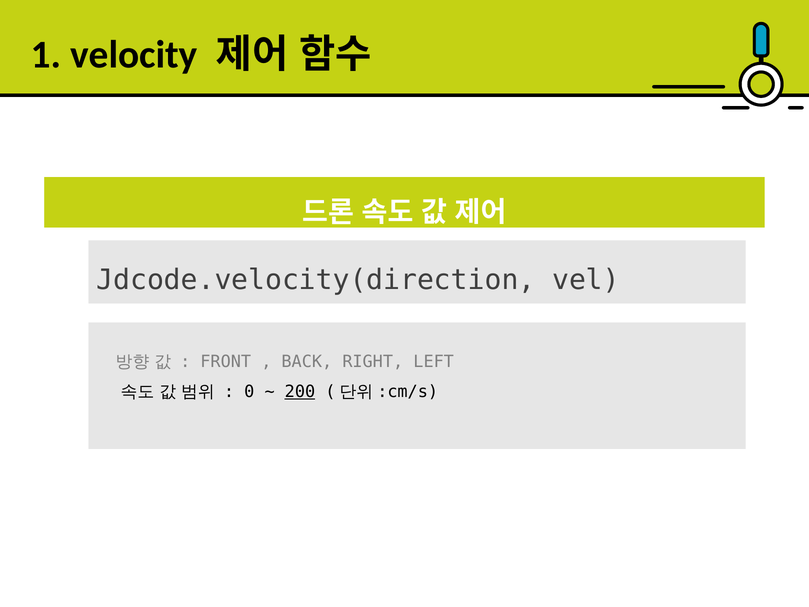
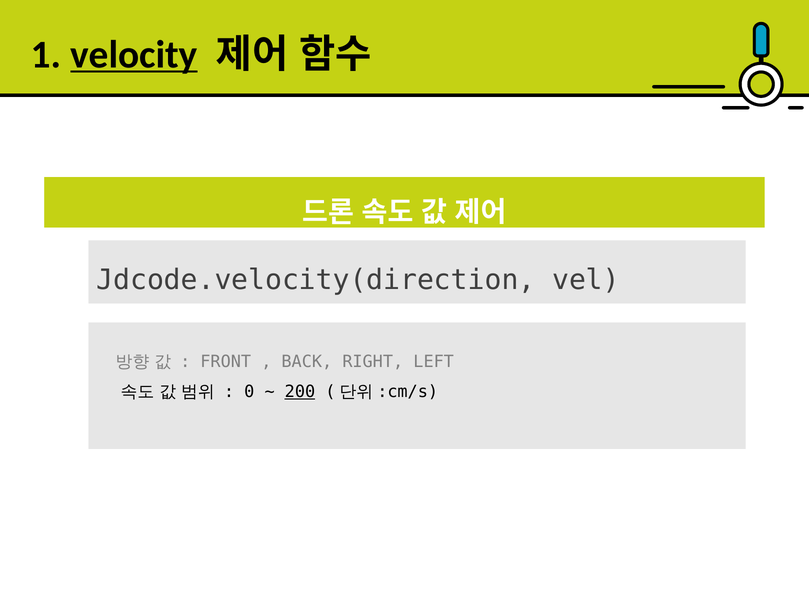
velocity underline: none -> present
